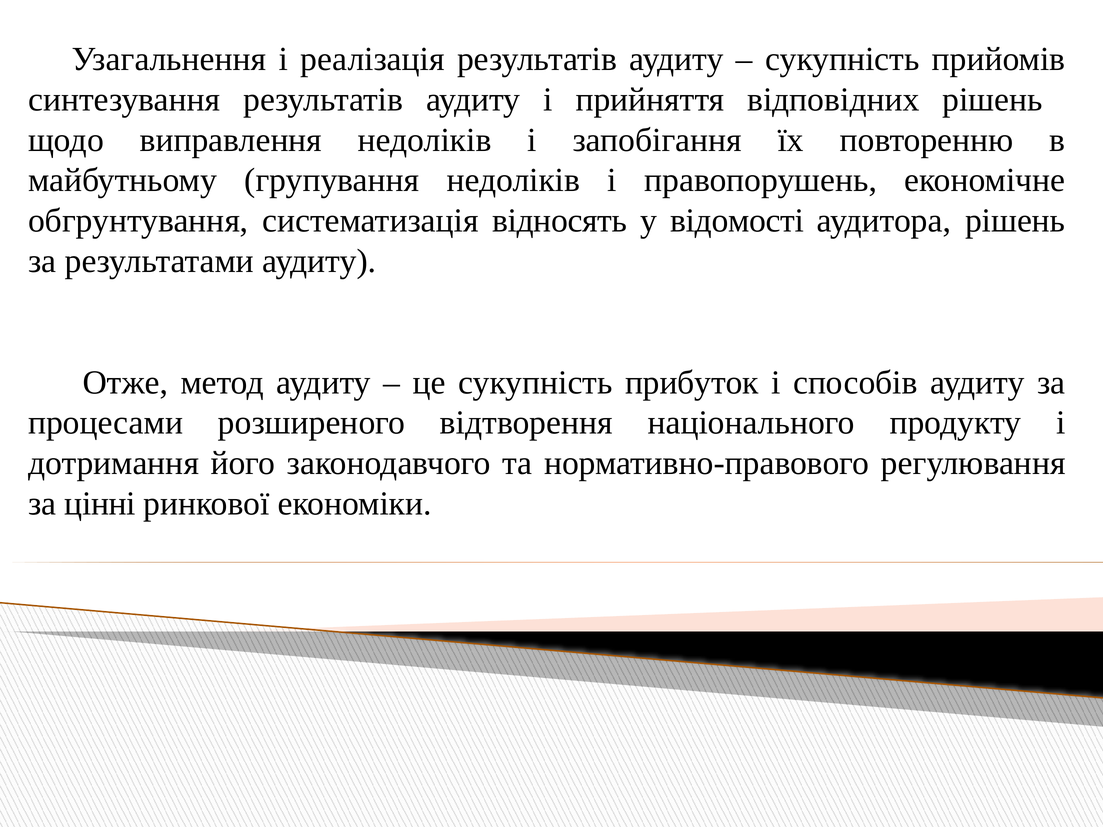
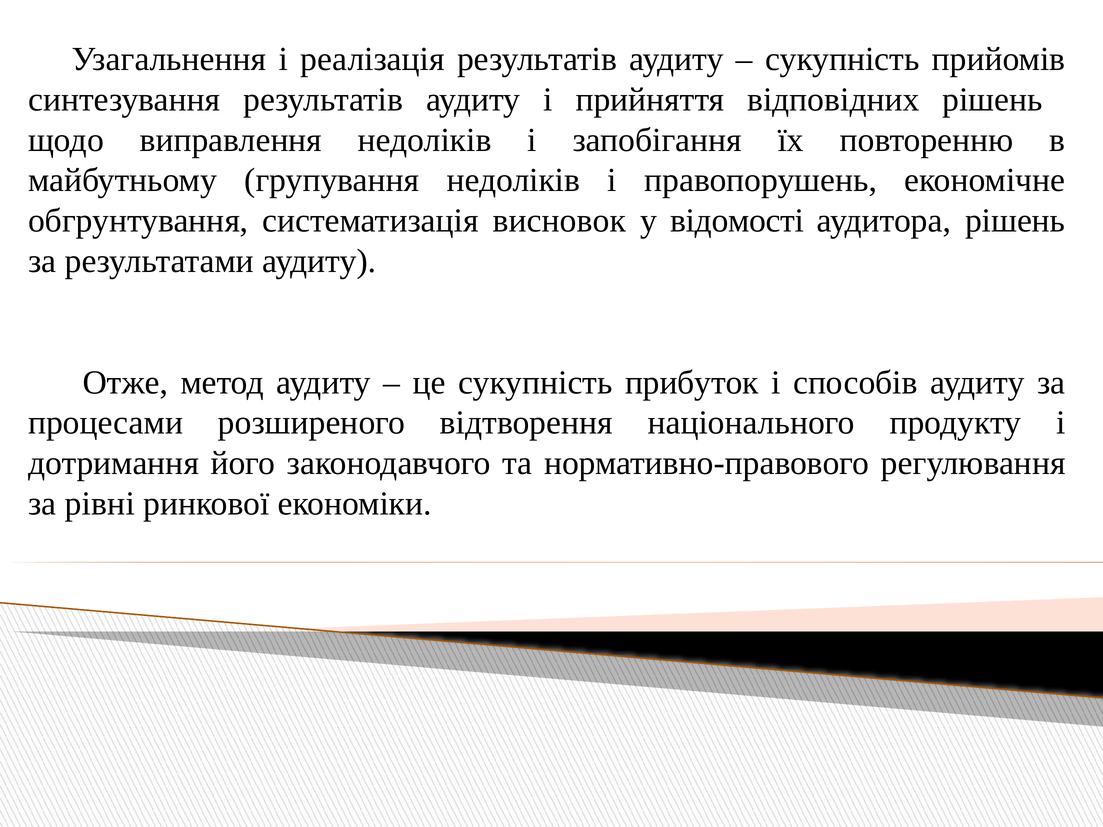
відносять: відносять -> висновок
цінні: цінні -> рівні
